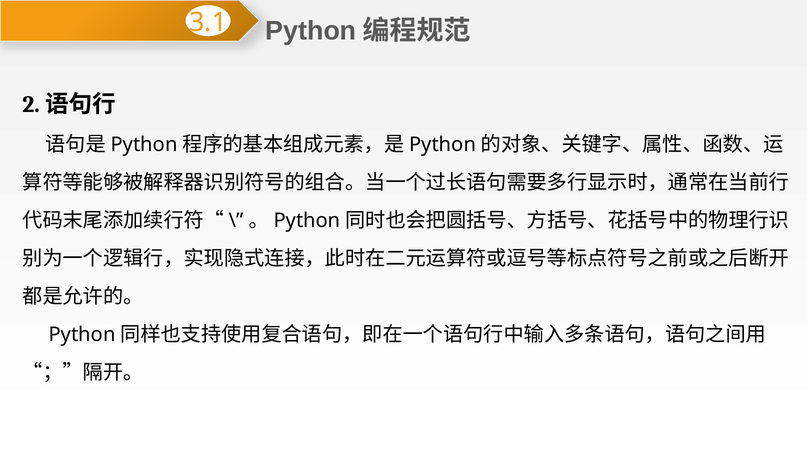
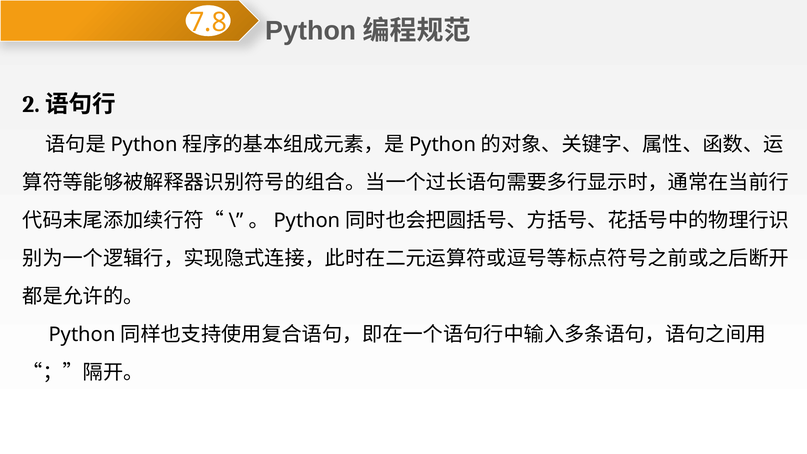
3.1: 3.1 -> 7.8
